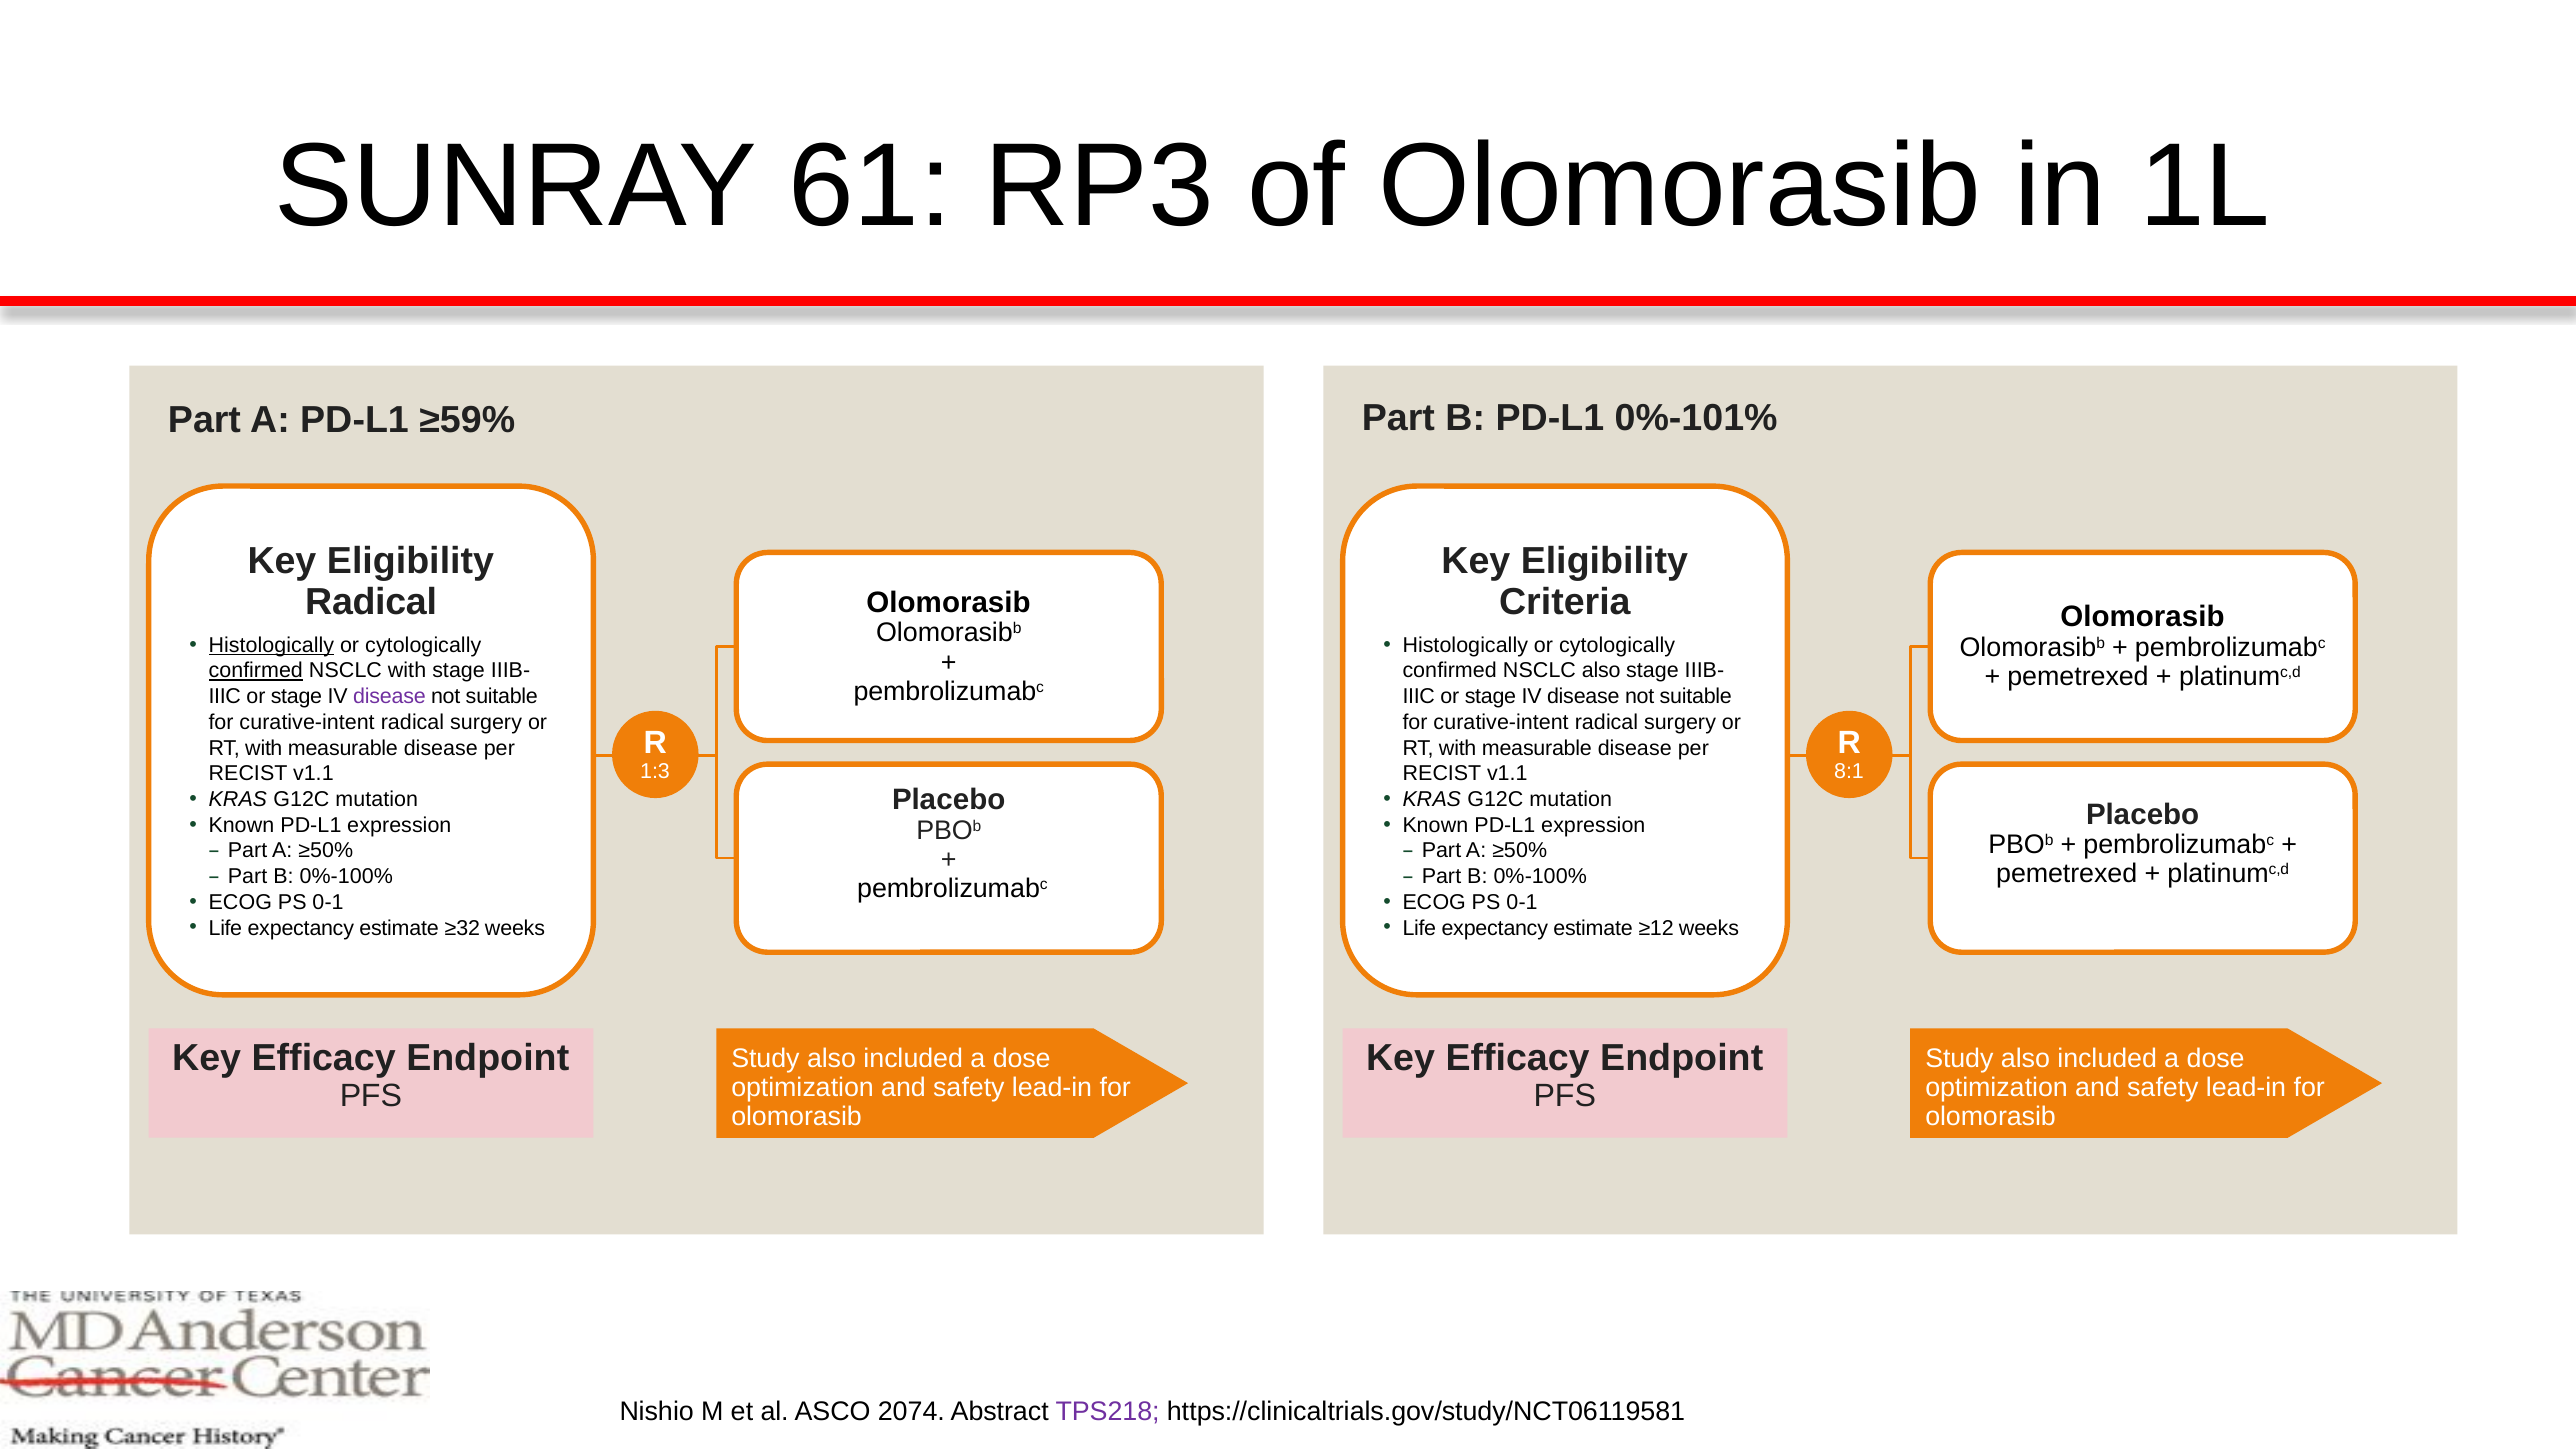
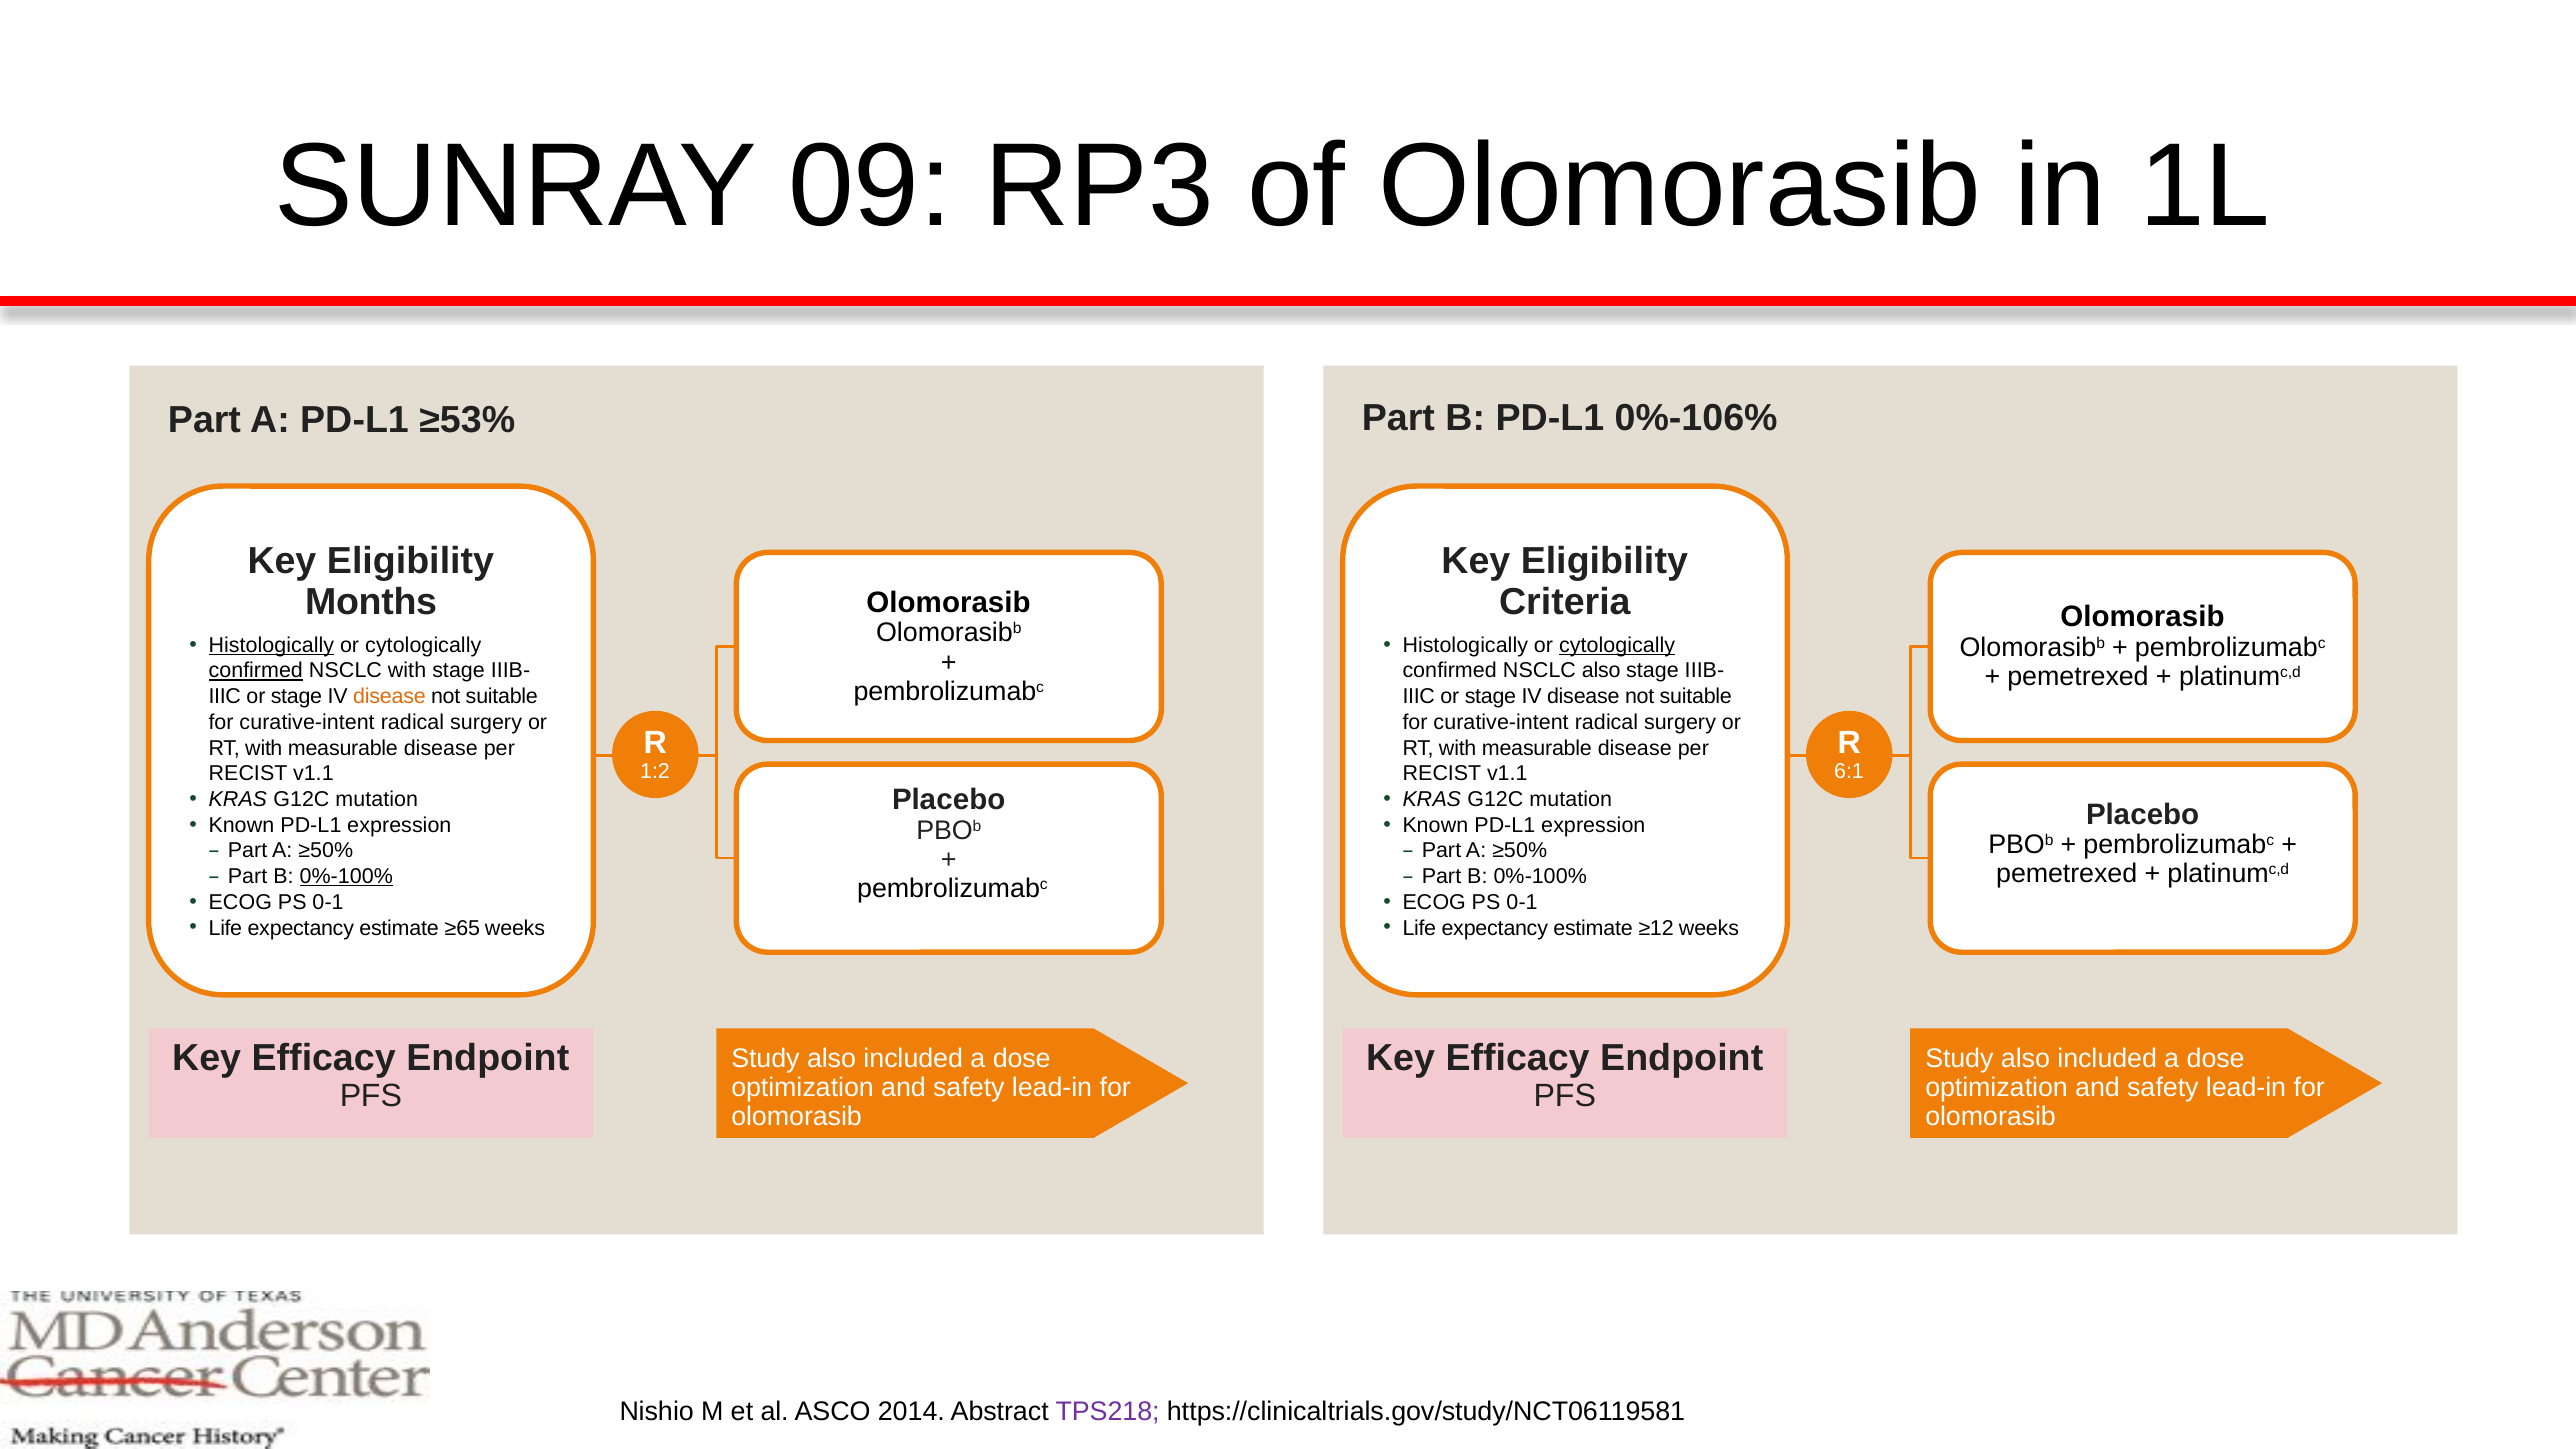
61: 61 -> 09
0%-101%: 0%-101% -> 0%-106%
≥59%: ≥59% -> ≥53%
Radical at (371, 602): Radical -> Months
cytologically at (1617, 645) underline: none -> present
disease at (389, 697) colour: purple -> orange
1:3: 1:3 -> 1:2
8:1: 8:1 -> 6:1
0%-100% at (346, 877) underline: none -> present
≥32: ≥32 -> ≥65
2074: 2074 -> 2014
